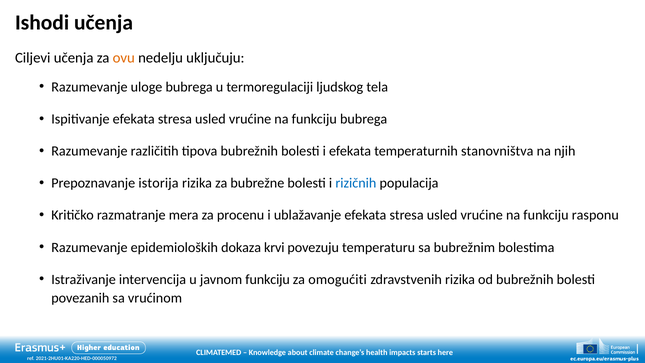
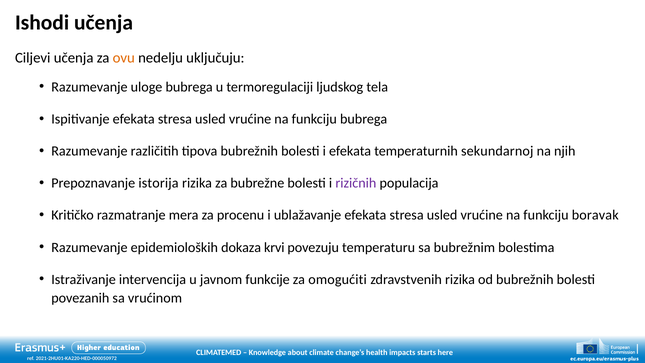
stanovništva: stanovništva -> sekundarnoj
rizičnih colour: blue -> purple
rasponu: rasponu -> boravak
javnom funkciju: funkciju -> funkcije
